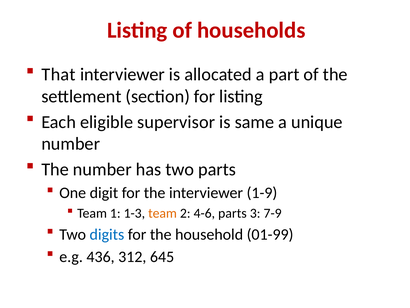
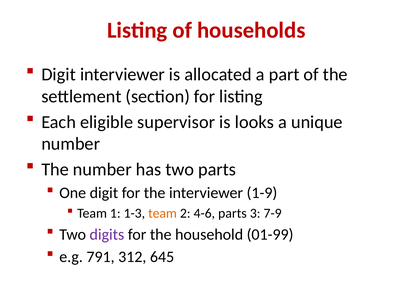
That at (59, 74): That -> Digit
same: same -> looks
digits colour: blue -> purple
436: 436 -> 791
